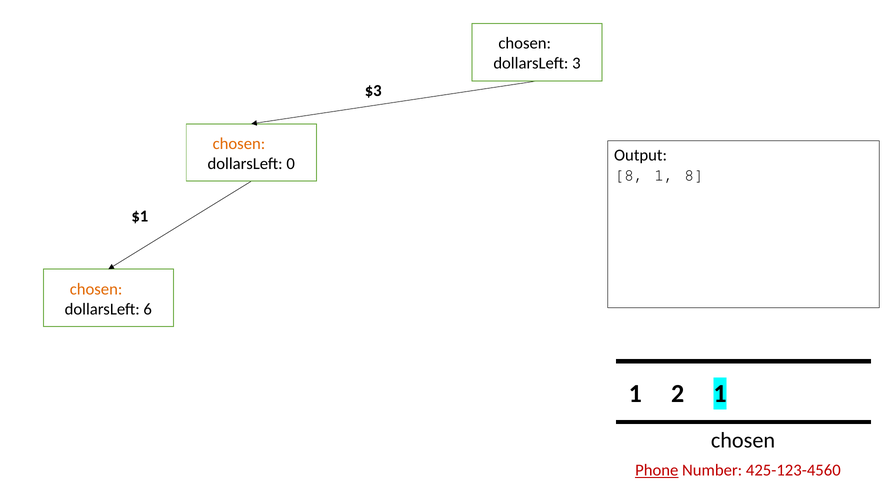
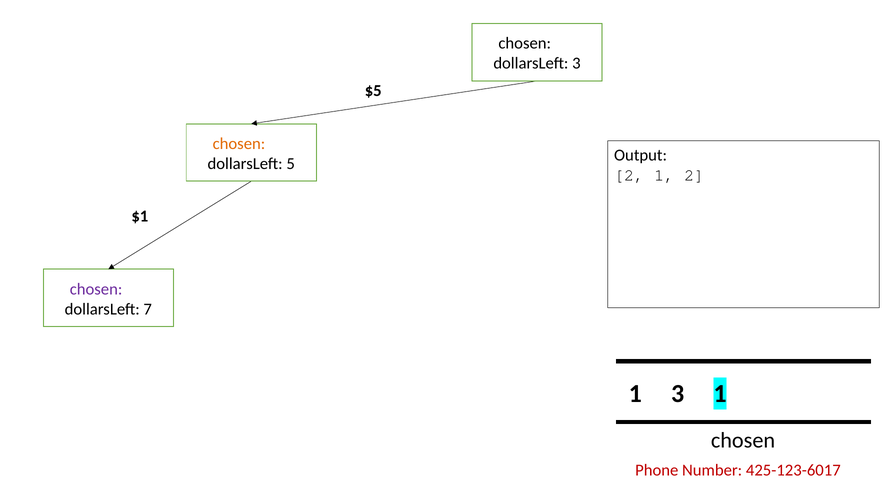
$3: $3 -> $5
0: 0 -> 5
8 at (629, 175): 8 -> 2
1 8: 8 -> 2
chosen at (96, 289) colour: orange -> purple
6: 6 -> 7
1 2: 2 -> 3
Phone underline: present -> none
425-123-4560: 425-123-4560 -> 425-123-6017
